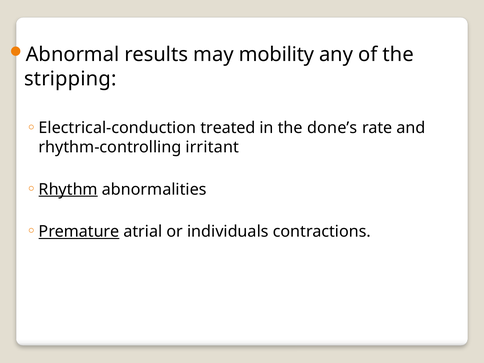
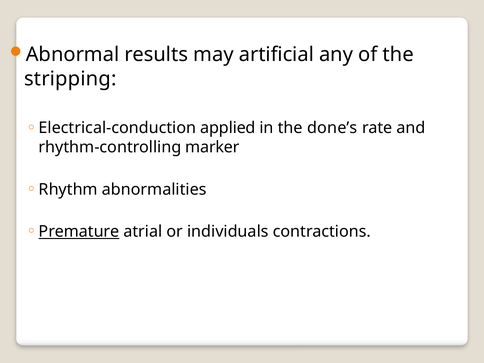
mobility: mobility -> artificial
treated: treated -> applied
irritant: irritant -> marker
Rhythm underline: present -> none
